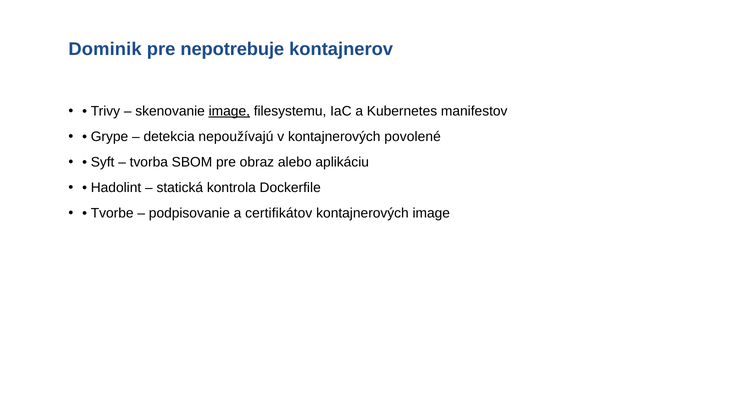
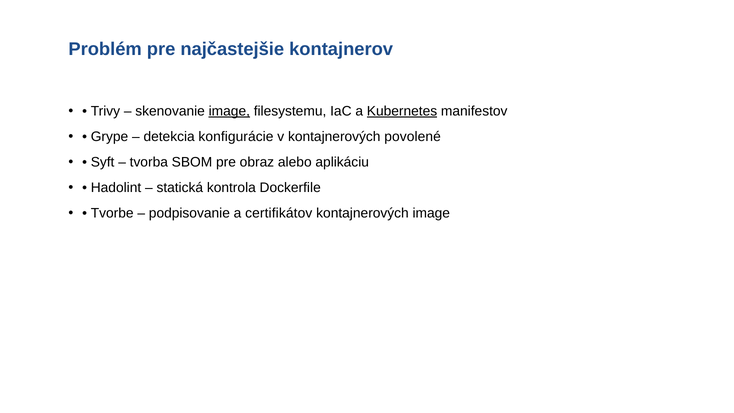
Dominik: Dominik -> Problém
nepotrebuje: nepotrebuje -> najčastejšie
Kubernetes underline: none -> present
nepoužívajú: nepoužívajú -> konfigurácie
